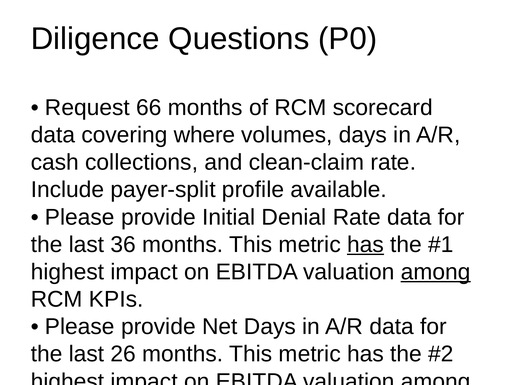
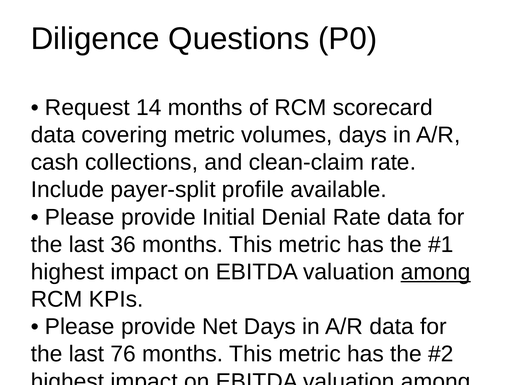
66: 66 -> 14
covering where: where -> metric
has at (365, 244) underline: present -> none
26: 26 -> 76
